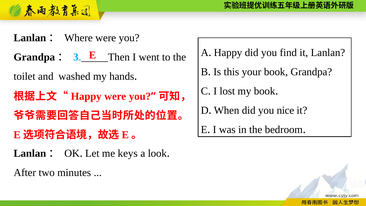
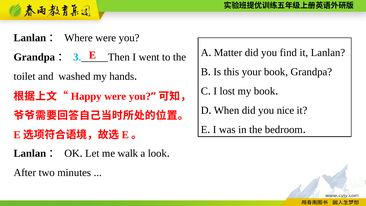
Happy at (228, 53): Happy -> Matter
keys: keys -> walk
